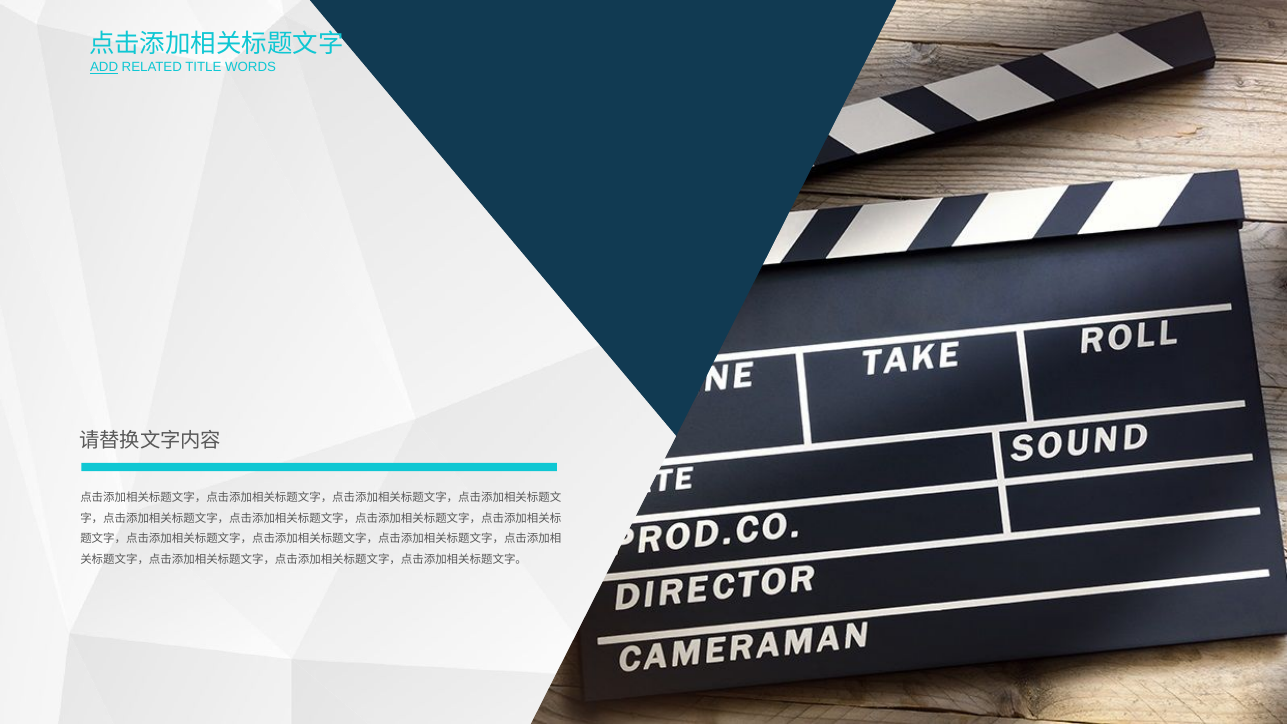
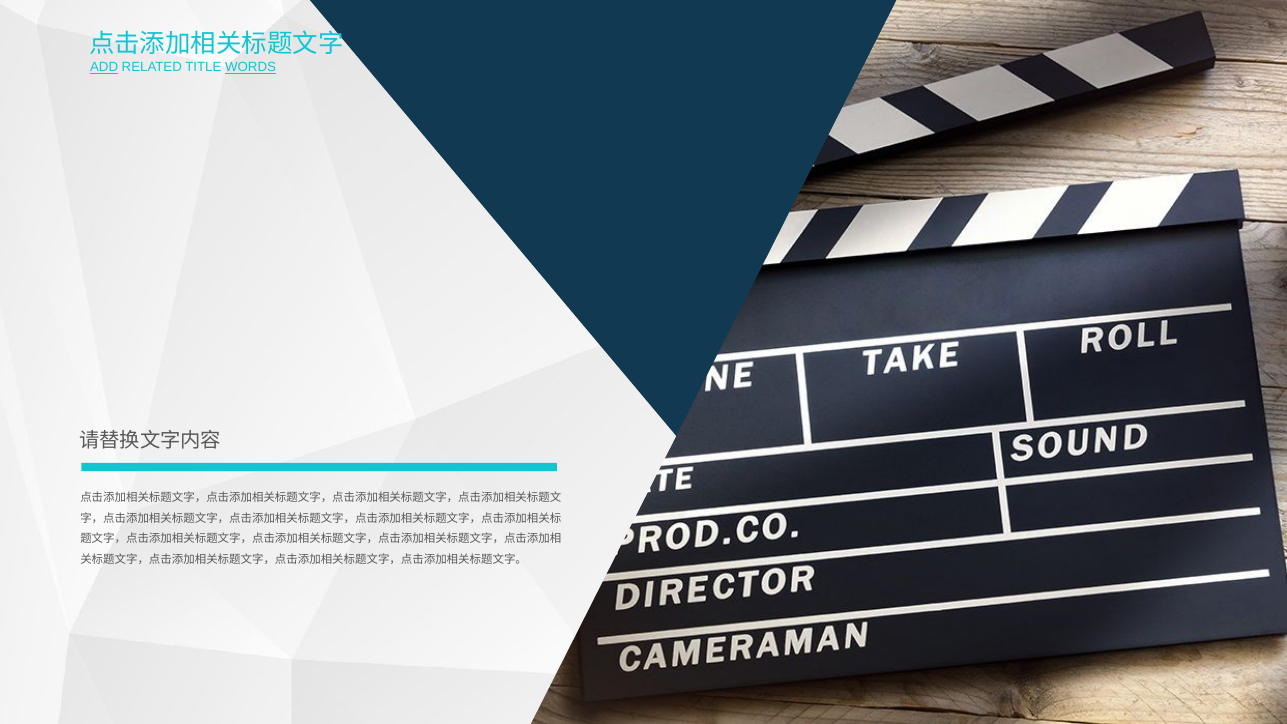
WORDS underline: none -> present
